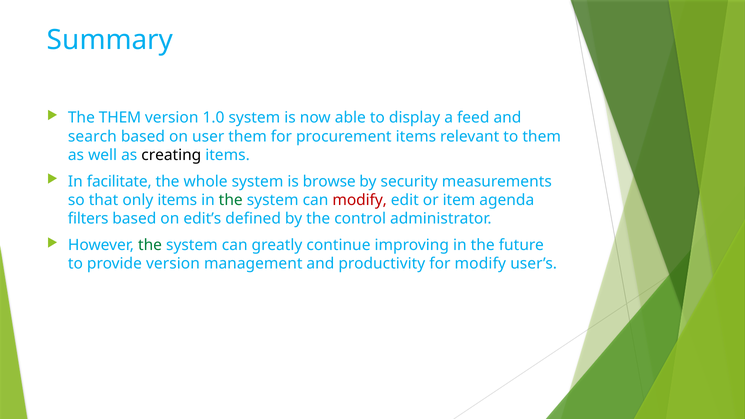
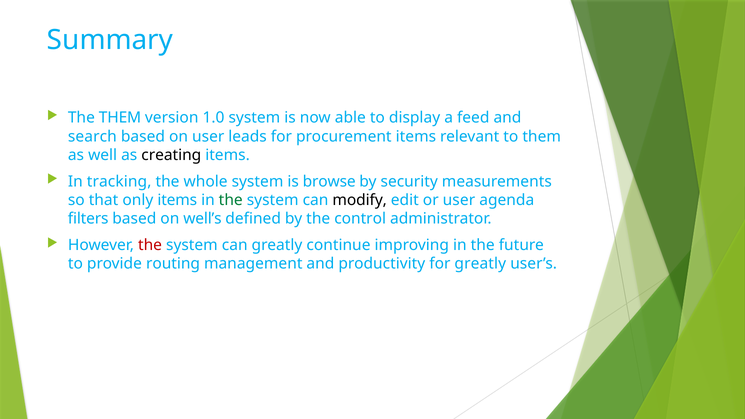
user them: them -> leads
facilitate: facilitate -> tracking
modify at (360, 200) colour: red -> black
or item: item -> user
edit’s: edit’s -> well’s
the at (150, 245) colour: green -> red
provide version: version -> routing
for modify: modify -> greatly
